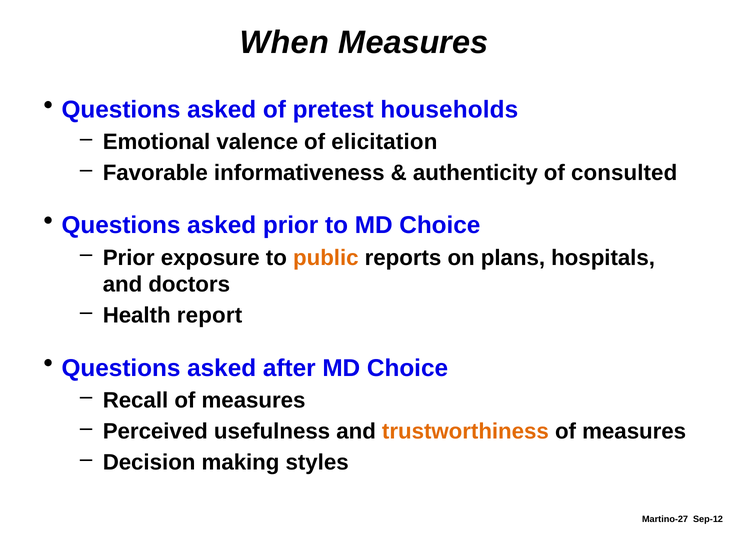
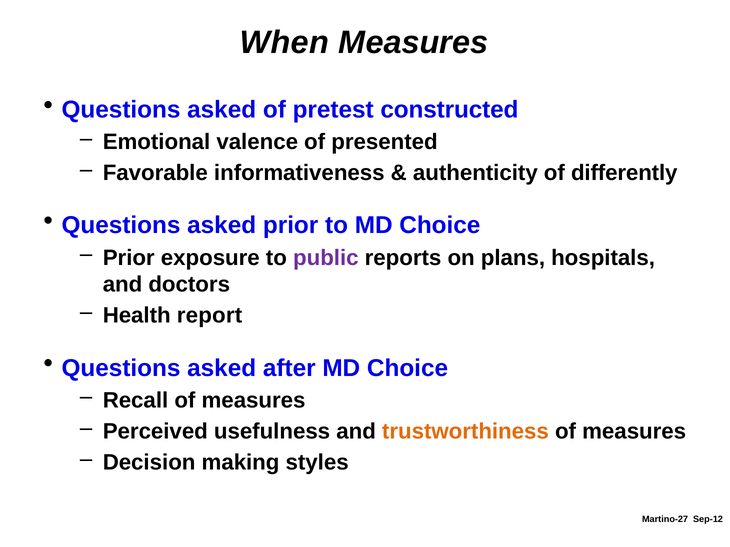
households: households -> constructed
elicitation: elicitation -> presented
consulted: consulted -> differently
public colour: orange -> purple
